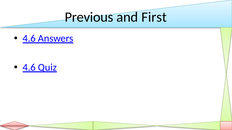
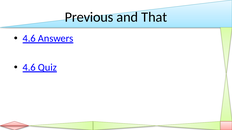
First: First -> That
